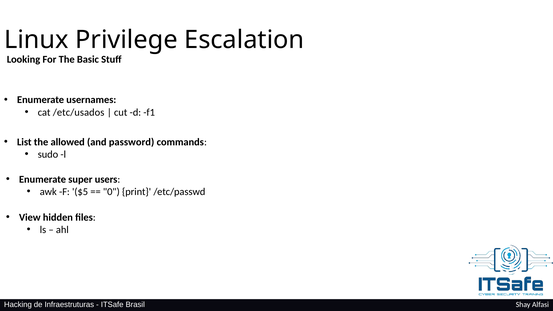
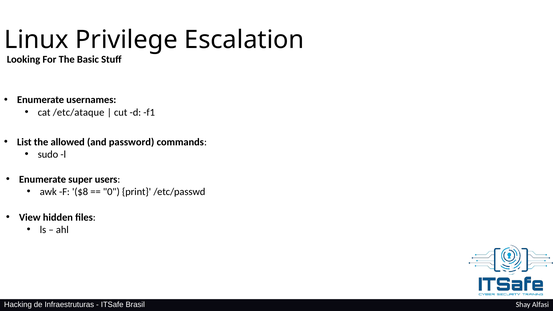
/etc/usados: /etc/usados -> /etc/ataque
$5: $5 -> $8
